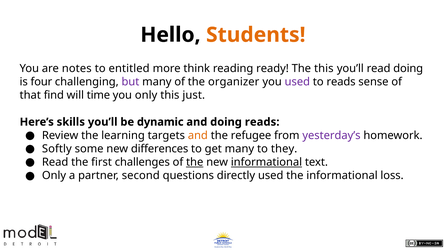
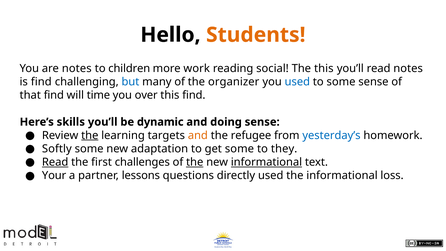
entitled: entitled -> children
think: think -> work
ready: ready -> social
read doing: doing -> notes
is four: four -> find
but colour: purple -> blue
used at (297, 82) colour: purple -> blue
to reads: reads -> some
you only: only -> over
this just: just -> find
doing reads: reads -> sense
the at (90, 135) underline: none -> present
yesterday’s colour: purple -> blue
differences: differences -> adaptation
get many: many -> some
Read at (55, 162) underline: none -> present
Only at (54, 175): Only -> Your
second: second -> lessons
